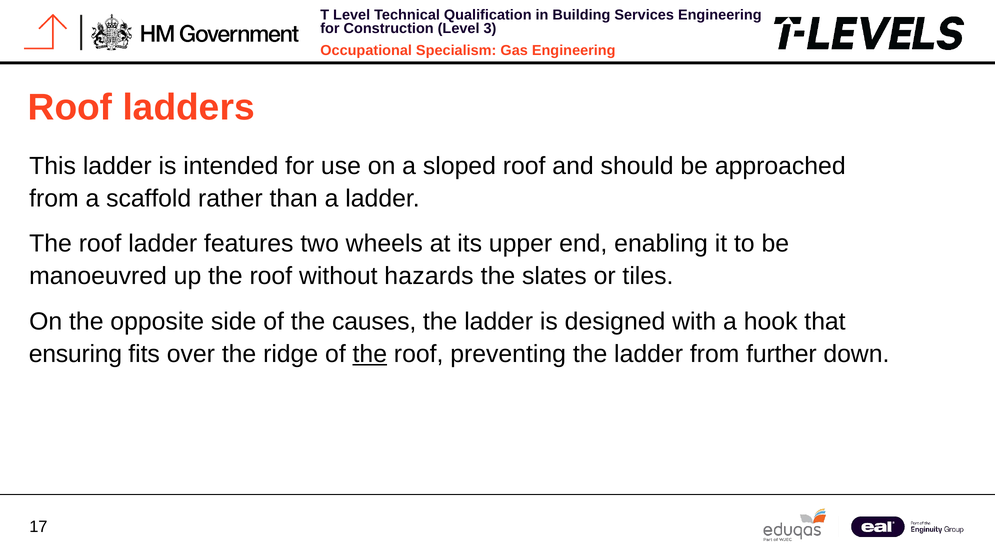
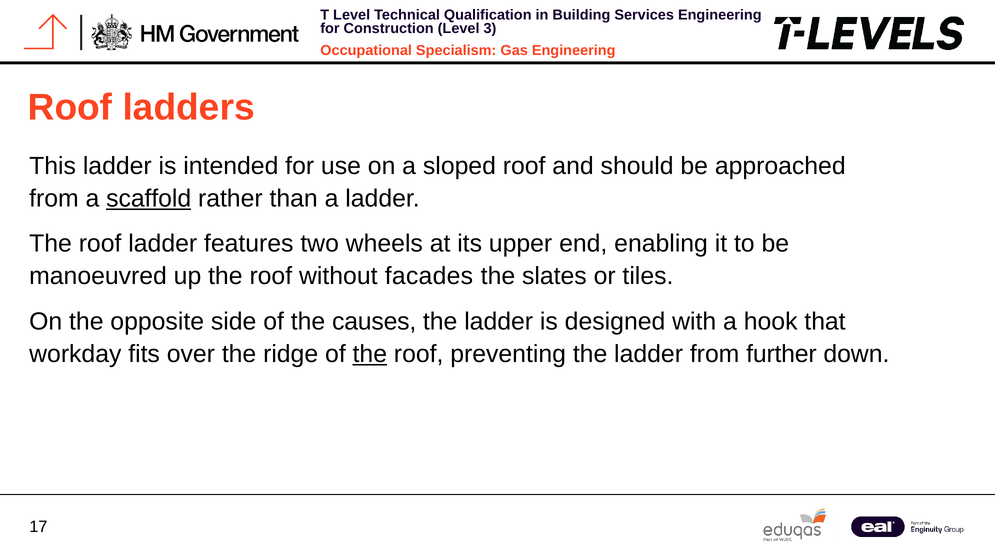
scaffold underline: none -> present
hazards: hazards -> facades
ensuring: ensuring -> workday
